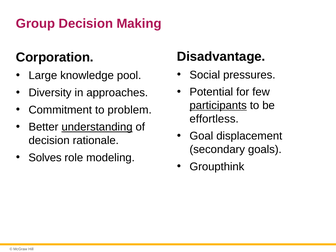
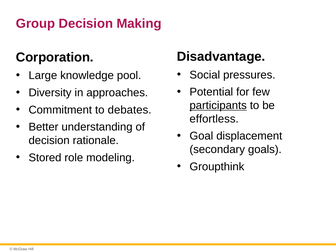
problem: problem -> debates
understanding underline: present -> none
Solves: Solves -> Stored
